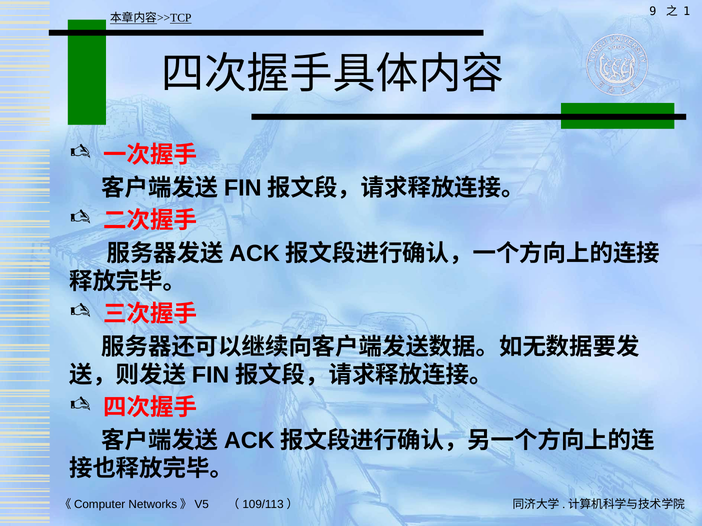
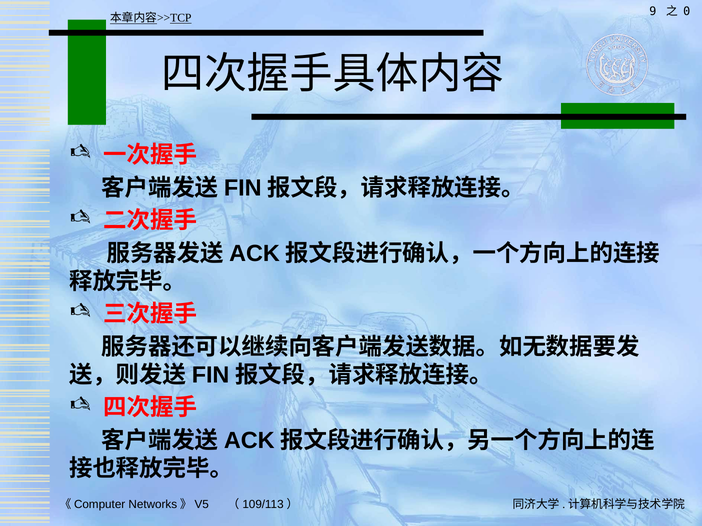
1: 1 -> 0
